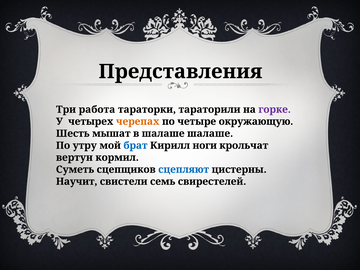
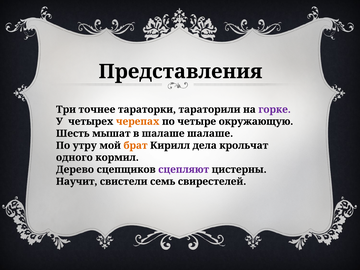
работа: работа -> точнее
брат colour: blue -> orange
ноги: ноги -> дела
вертун: вертун -> одного
Суметь: Суметь -> Дерево
сцепляют colour: blue -> purple
